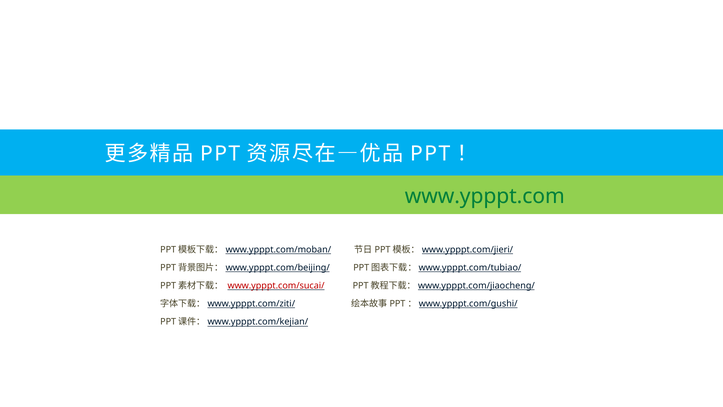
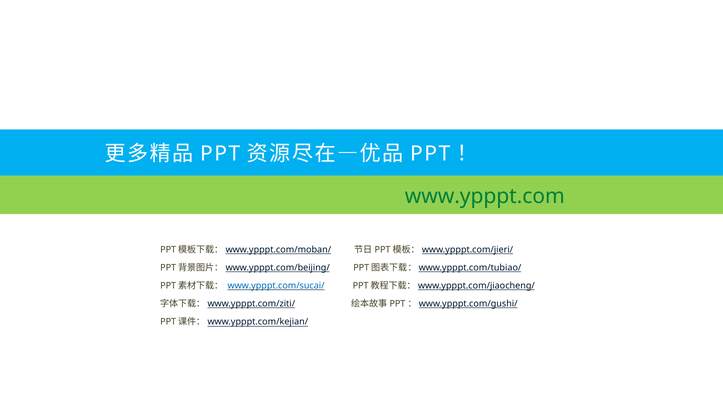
www.ypppt.com/sucai/ colour: red -> blue
